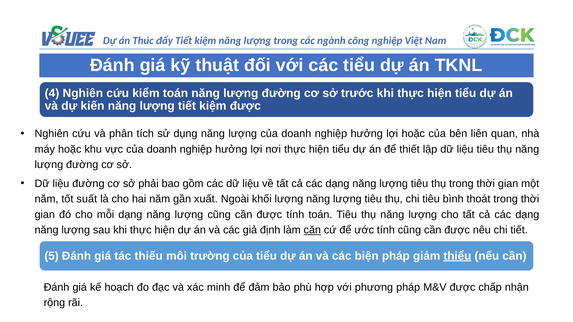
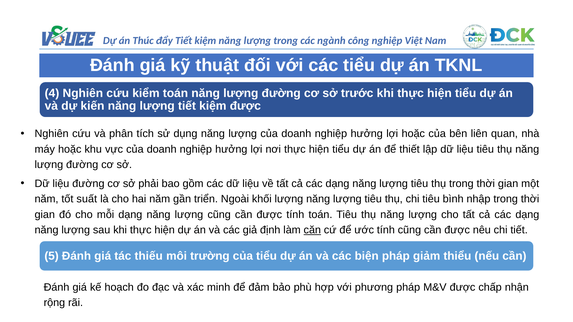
xuất: xuất -> triển
thoát: thoát -> nhập
thiểu underline: present -> none
